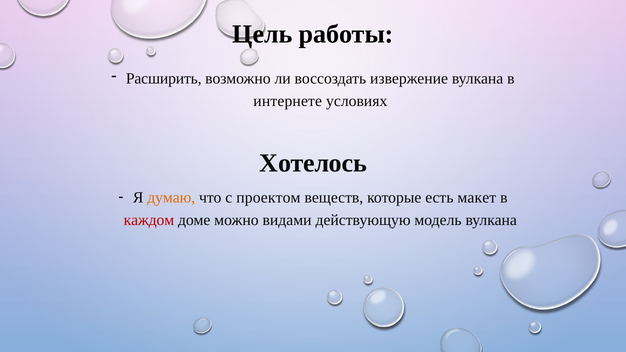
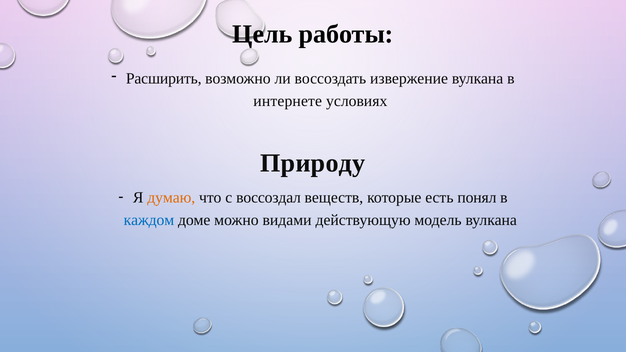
Хотелось: Хотелось -> Природу
проектом: проектом -> воссоздал
макет: макет -> понял
каждом colour: red -> blue
